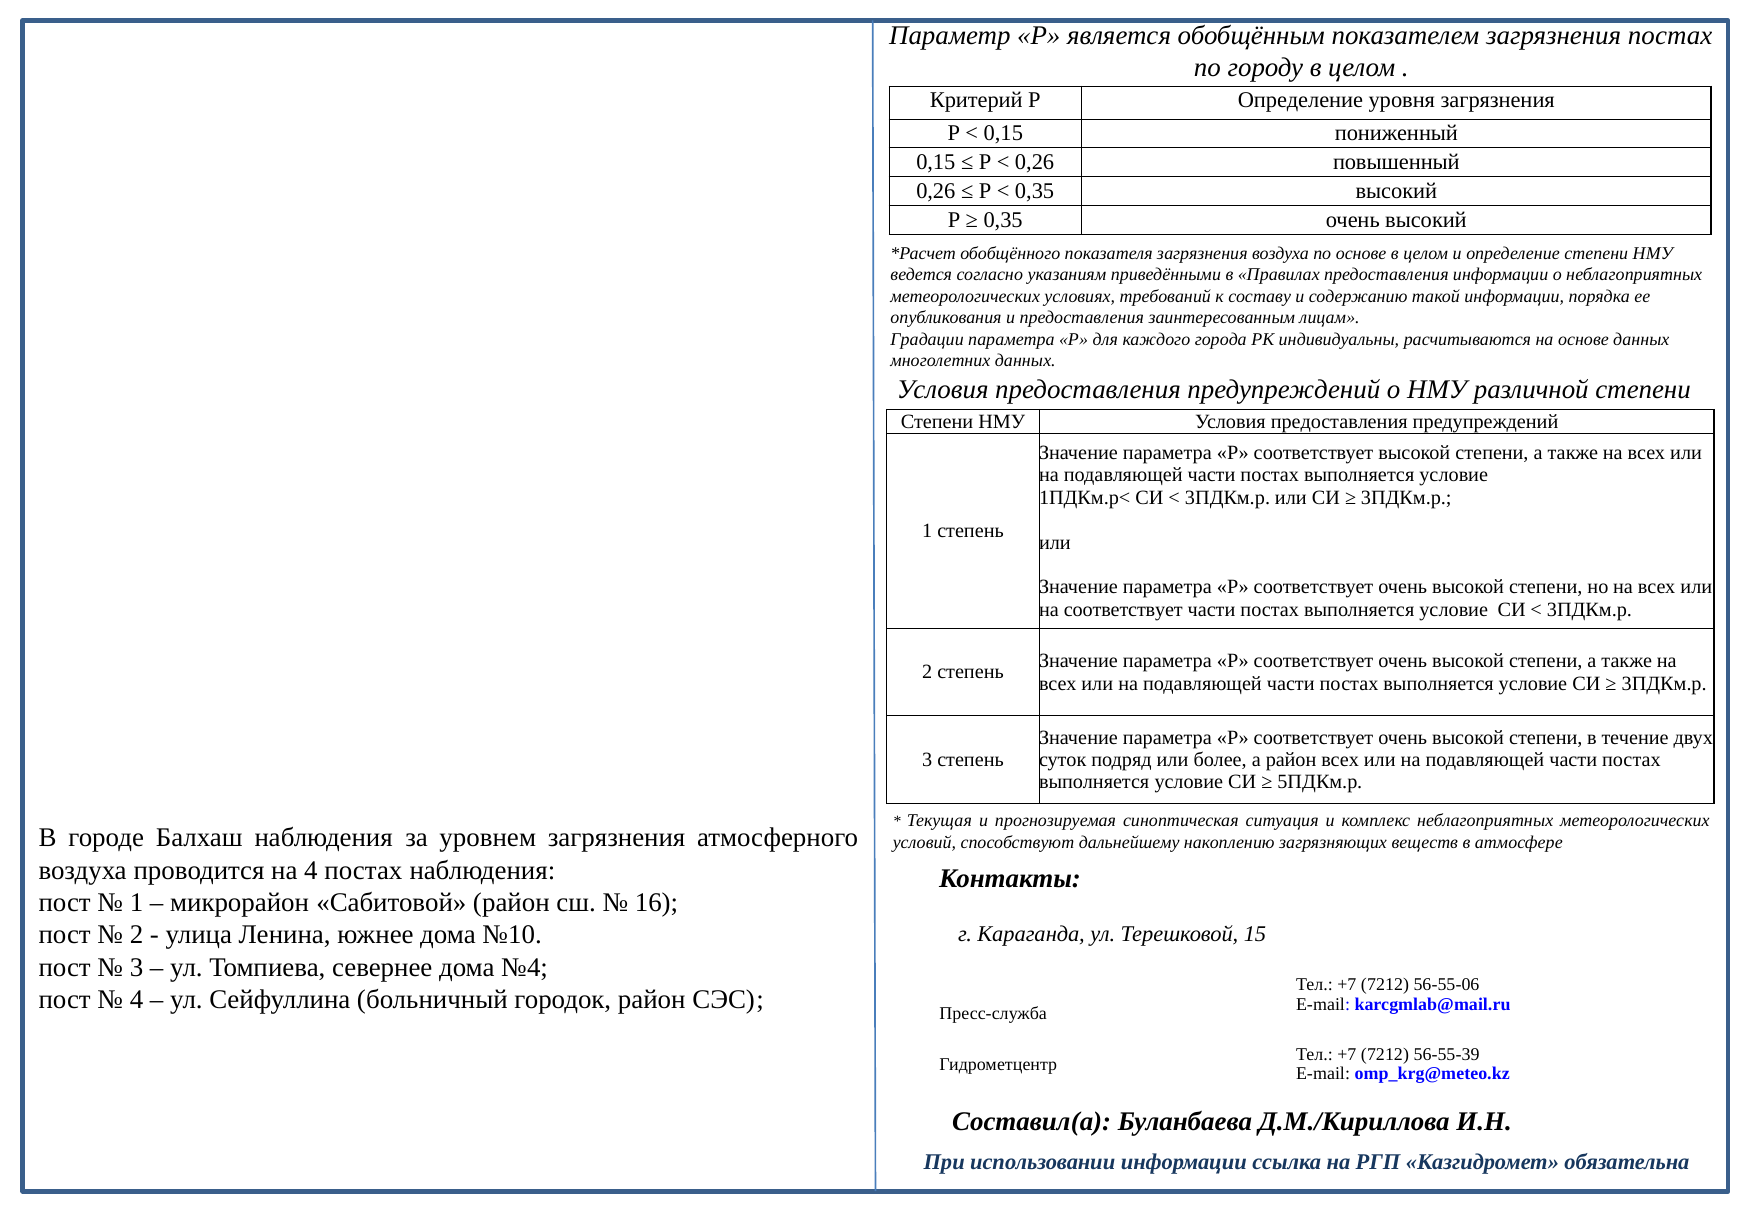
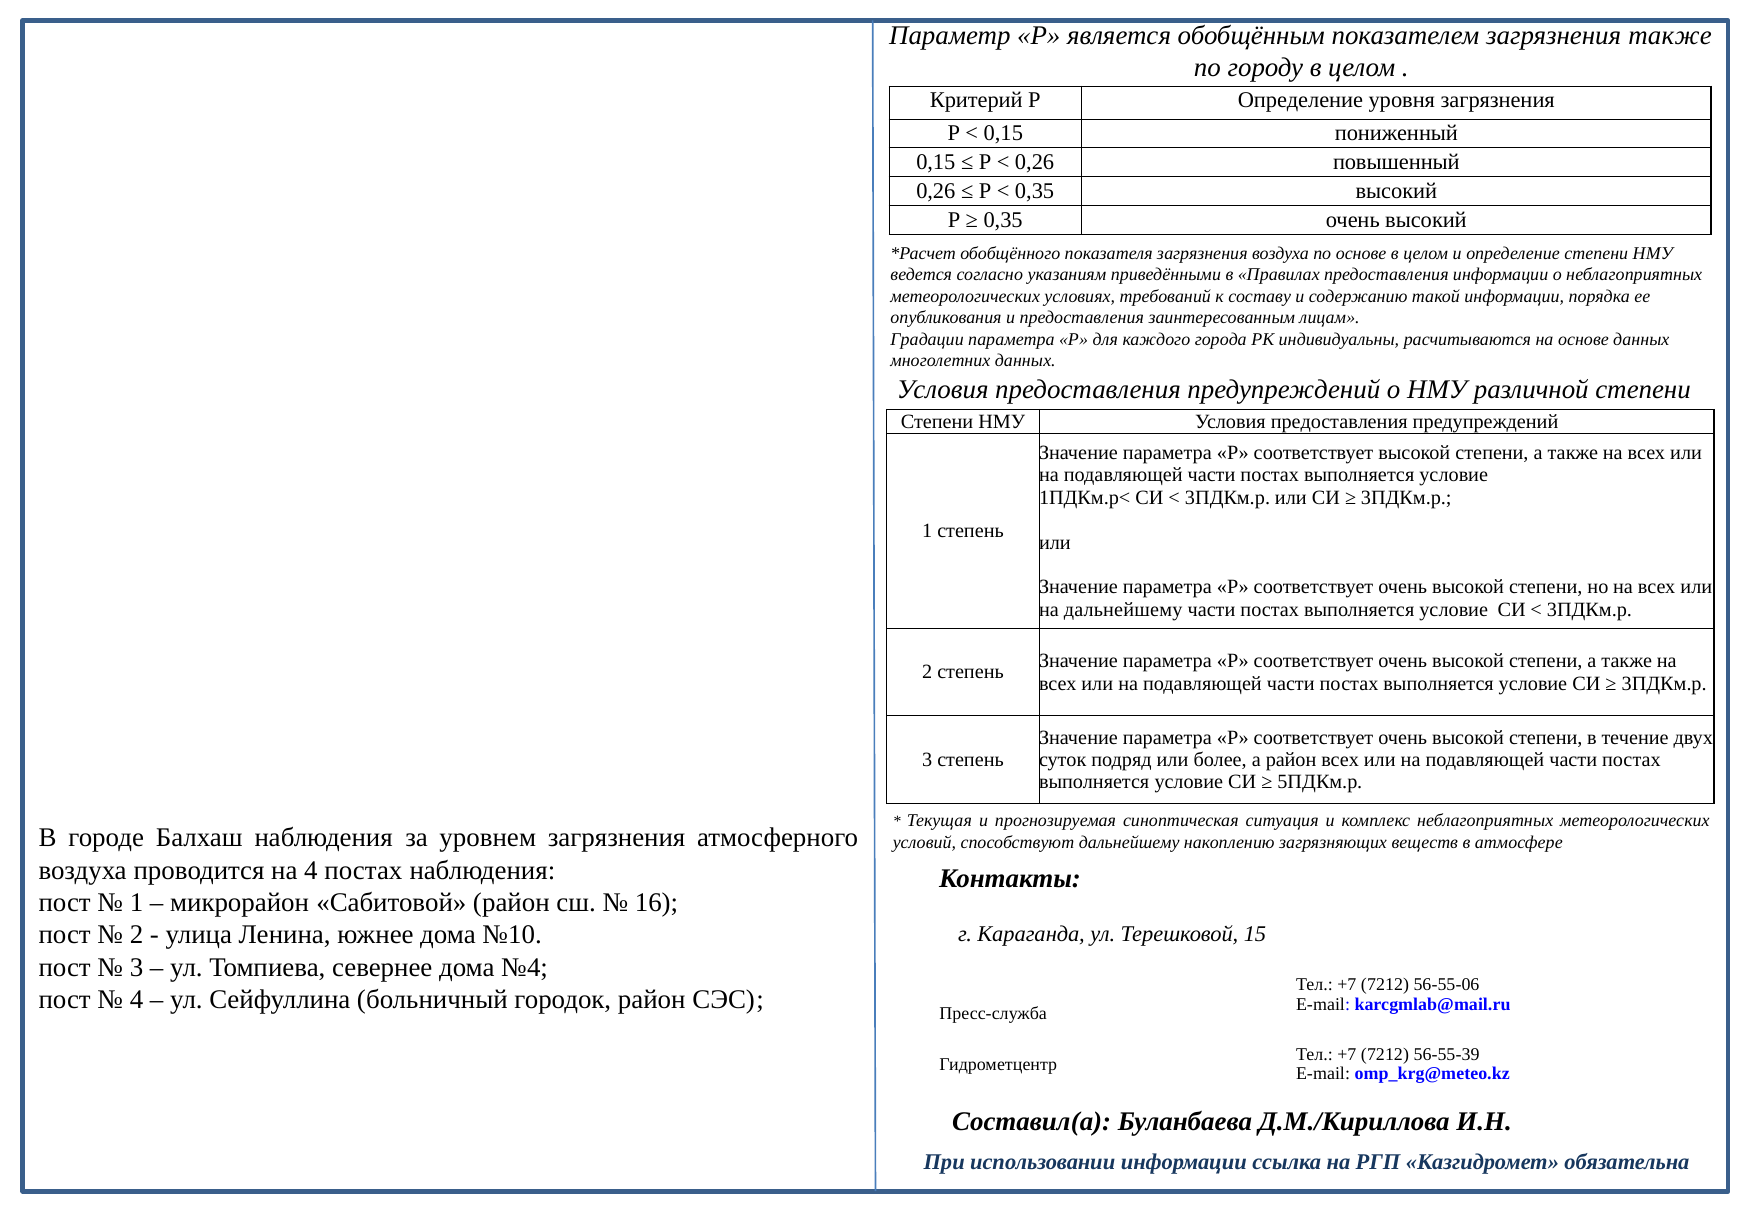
загрязнения постах: постах -> также
на соответствует: соответствует -> дальнейшему
